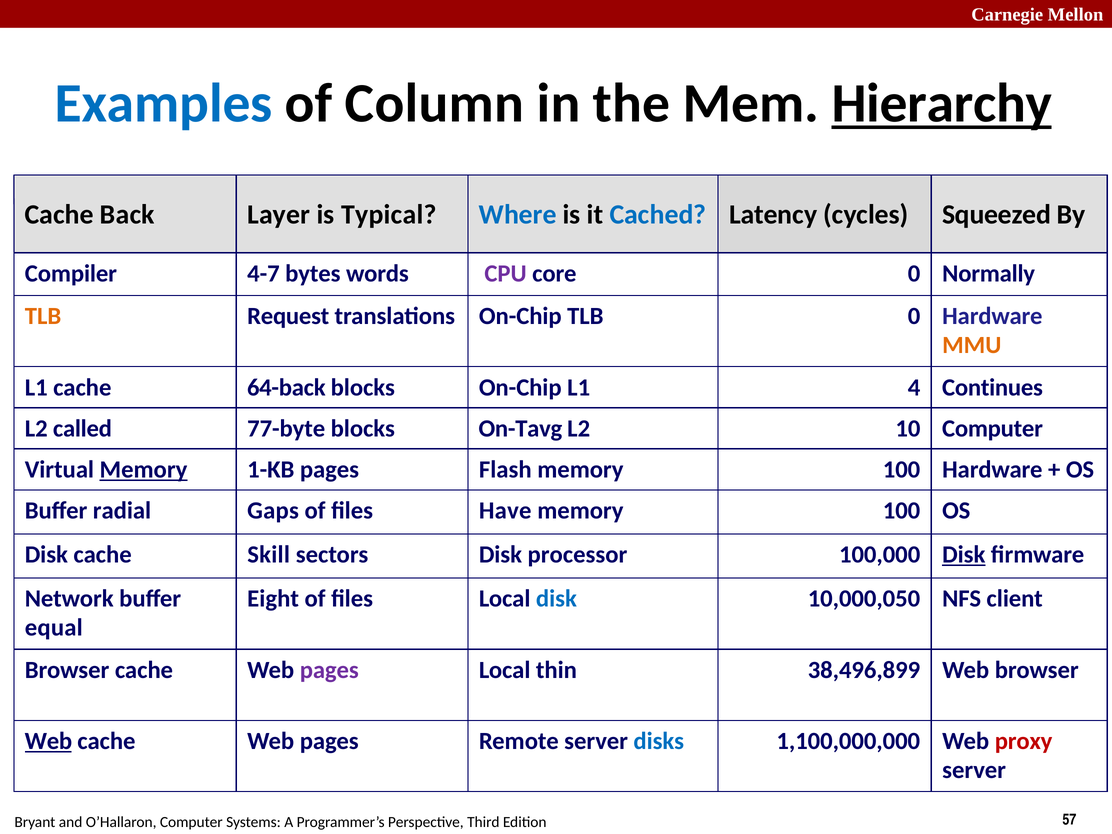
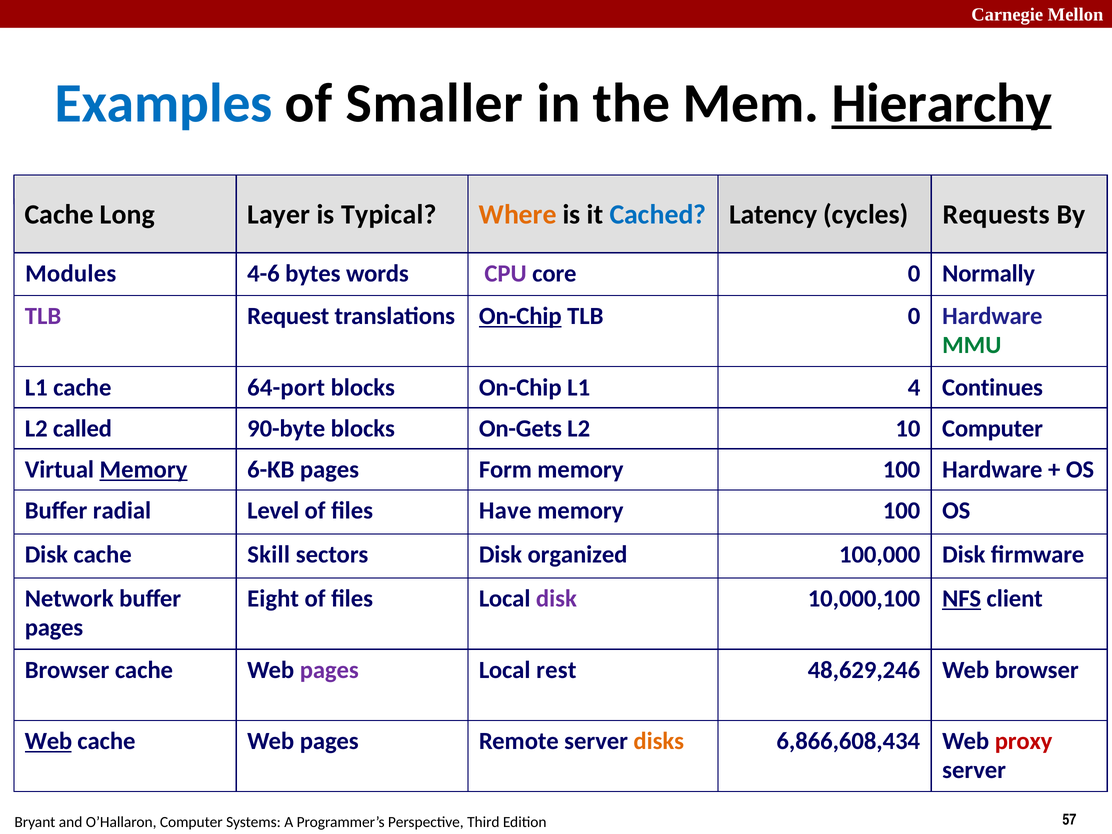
Column: Column -> Smaller
Back: Back -> Long
Where colour: blue -> orange
Squeezed: Squeezed -> Requests
Compiler: Compiler -> Modules
4-7: 4-7 -> 4-6
TLB at (43, 316) colour: orange -> purple
On-Chip at (520, 316) underline: none -> present
MMU colour: orange -> green
64-back: 64-back -> 64-port
77-byte: 77-byte -> 90-byte
On-Tavg: On-Tavg -> On-Gets
1-KB: 1-KB -> 6-KB
Flash: Flash -> Form
Gaps: Gaps -> Level
processor: processor -> organized
Disk at (964, 555) underline: present -> none
disk at (556, 599) colour: blue -> purple
10,000,050: 10,000,050 -> 10,000,100
NFS underline: none -> present
equal at (54, 628): equal -> pages
thin: thin -> rest
38,496,899: 38,496,899 -> 48,629,246
disks colour: blue -> orange
1,100,000,000: 1,100,000,000 -> 6,866,608,434
